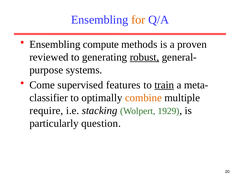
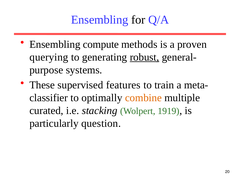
for colour: orange -> black
reviewed: reviewed -> querying
Come: Come -> These
train underline: present -> none
require: require -> curated
1929: 1929 -> 1919
